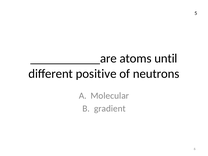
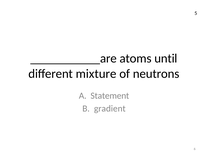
positive: positive -> mixture
Molecular: Molecular -> Statement
